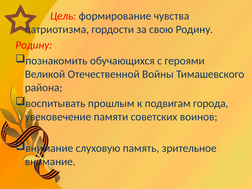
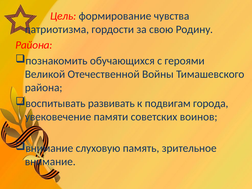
Родину at (34, 45): Родину -> Района
прошлым: прошлым -> развивать
